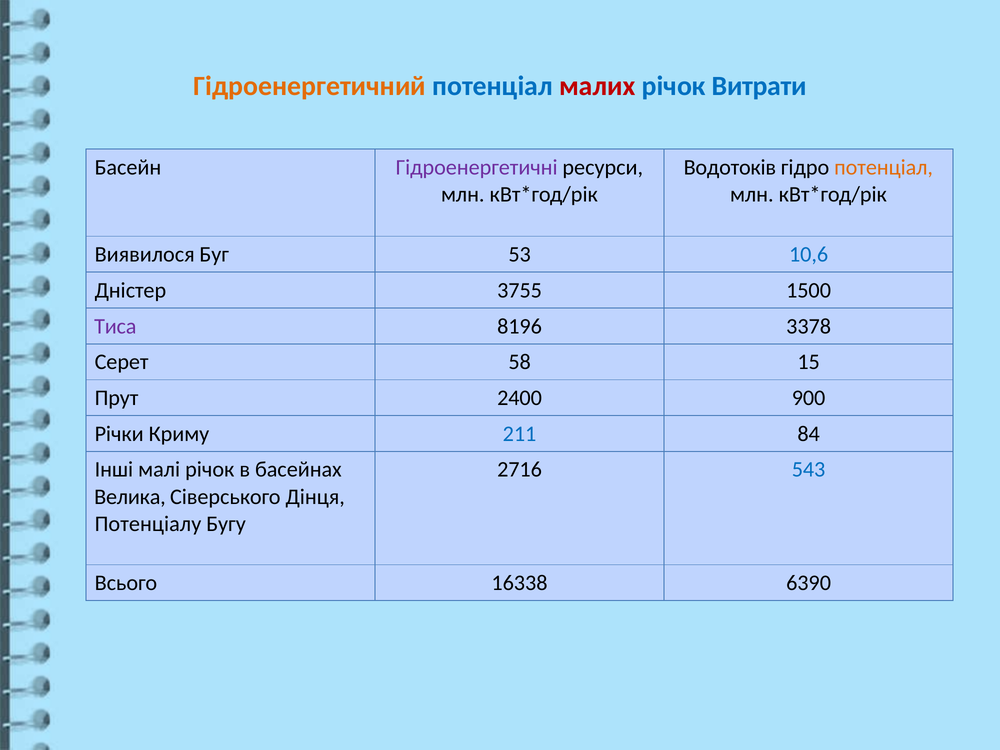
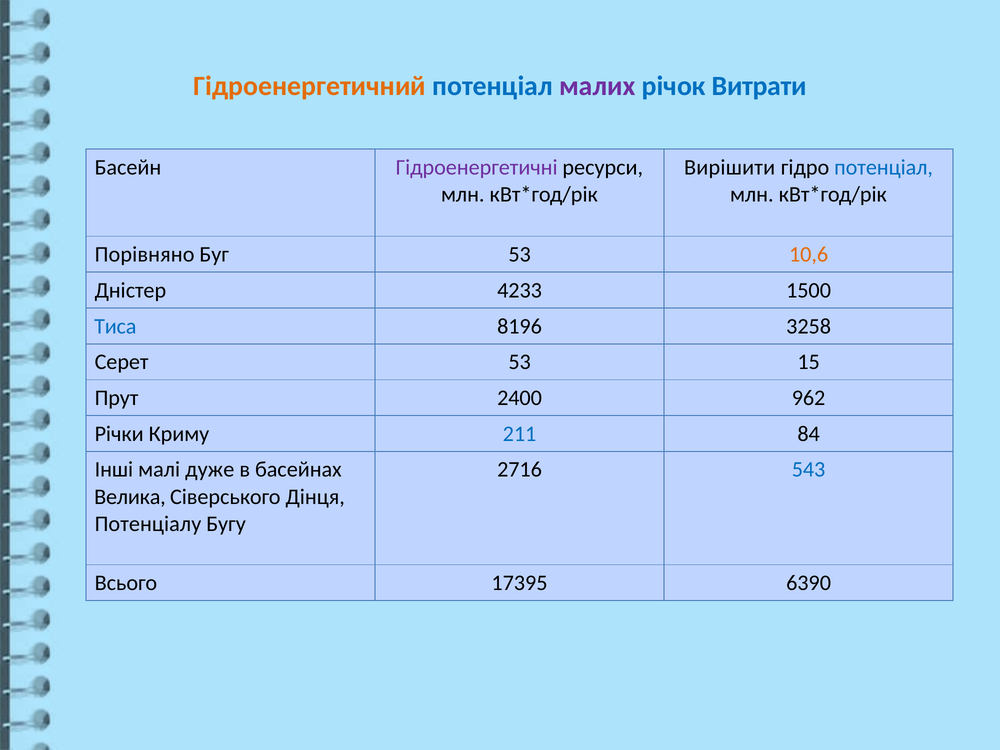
малих colour: red -> purple
Водотоків: Водотоків -> Вирішити
потенціал at (884, 167) colour: orange -> blue
Виявилося: Виявилося -> Порівняно
10,6 colour: blue -> orange
3755: 3755 -> 4233
Тиса colour: purple -> blue
3378: 3378 -> 3258
Серет 58: 58 -> 53
900: 900 -> 962
малі річок: річок -> дуже
16338: 16338 -> 17395
